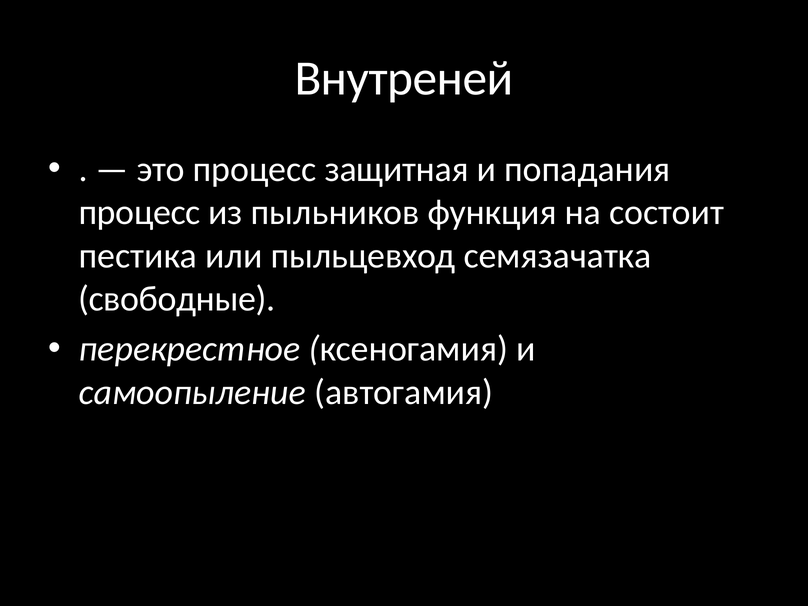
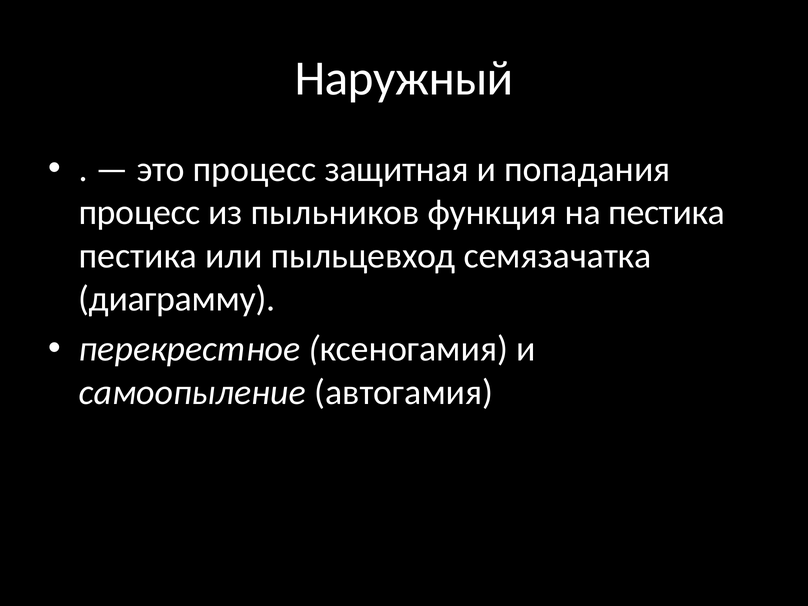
Внутреней: Внутреней -> Наружный
на состоит: состоит -> пестика
свободные: свободные -> диаграмму
